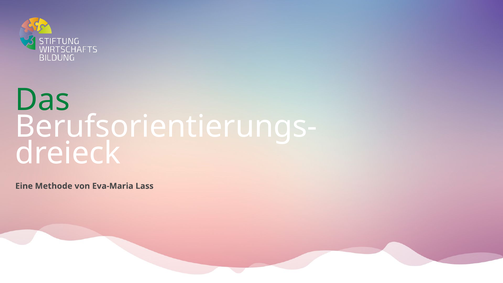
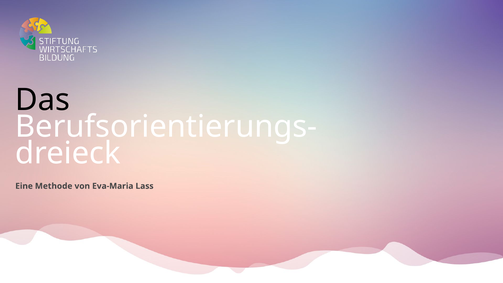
Das colour: green -> black
